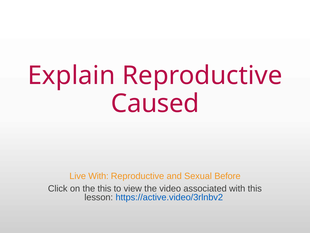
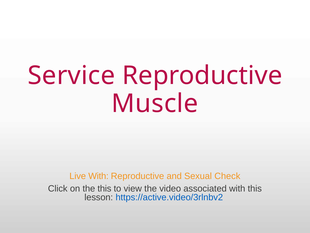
Explain: Explain -> Service
Caused: Caused -> Muscle
Before: Before -> Check
